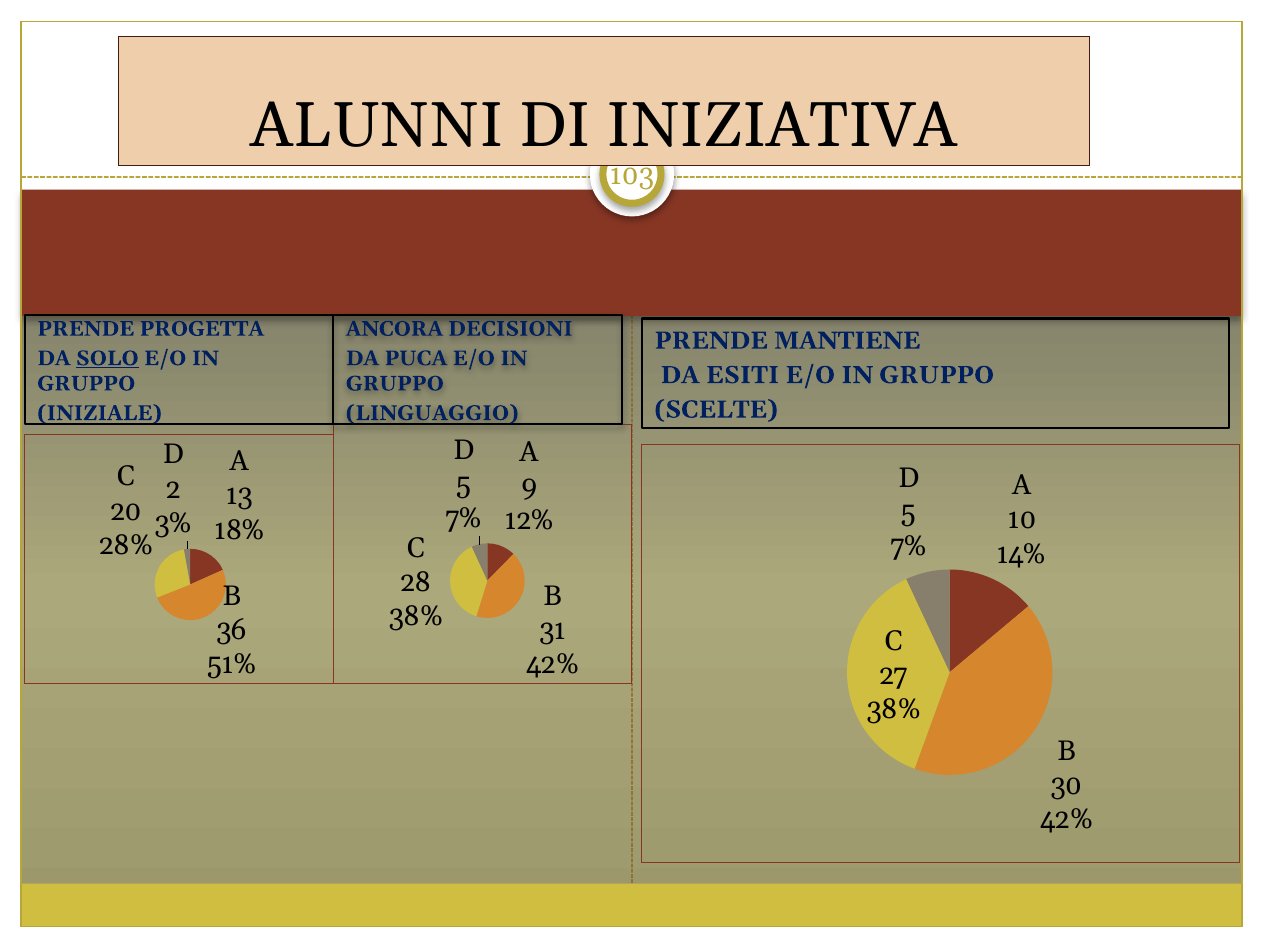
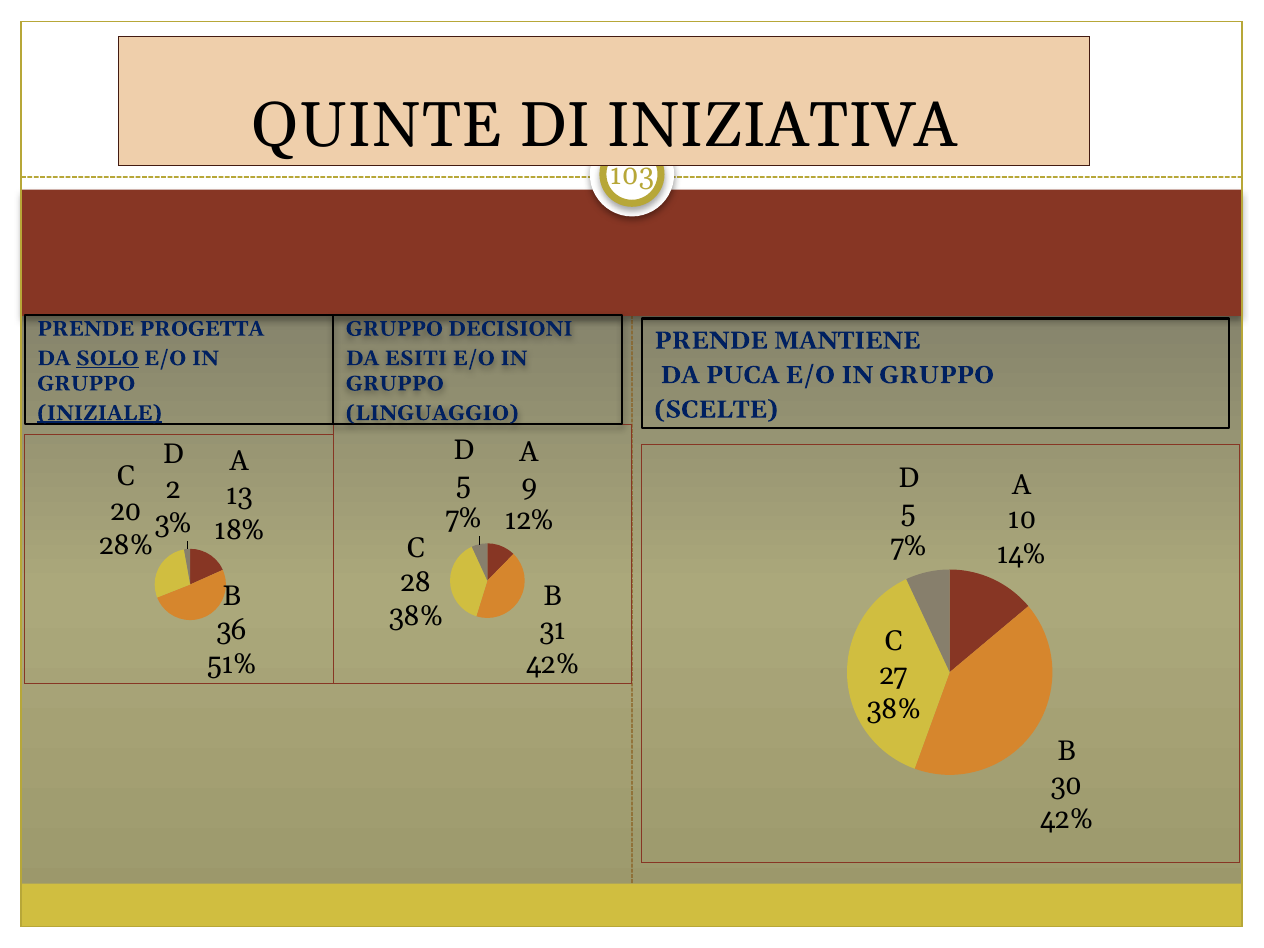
ALUNNI: ALUNNI -> QUINTE
ANCORA at (394, 329): ANCORA -> GRUPPO
PUCA: PUCA -> ESITI
ESITI: ESITI -> PUCA
INIZIALE underline: none -> present
